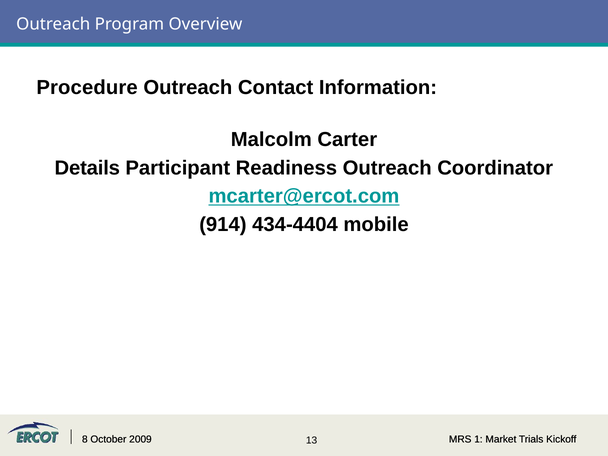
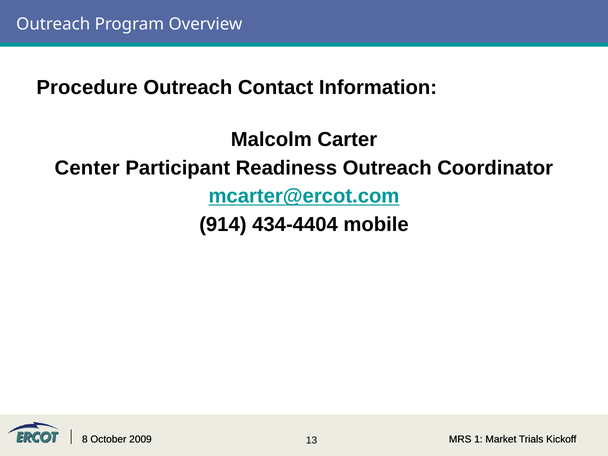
Details: Details -> Center
